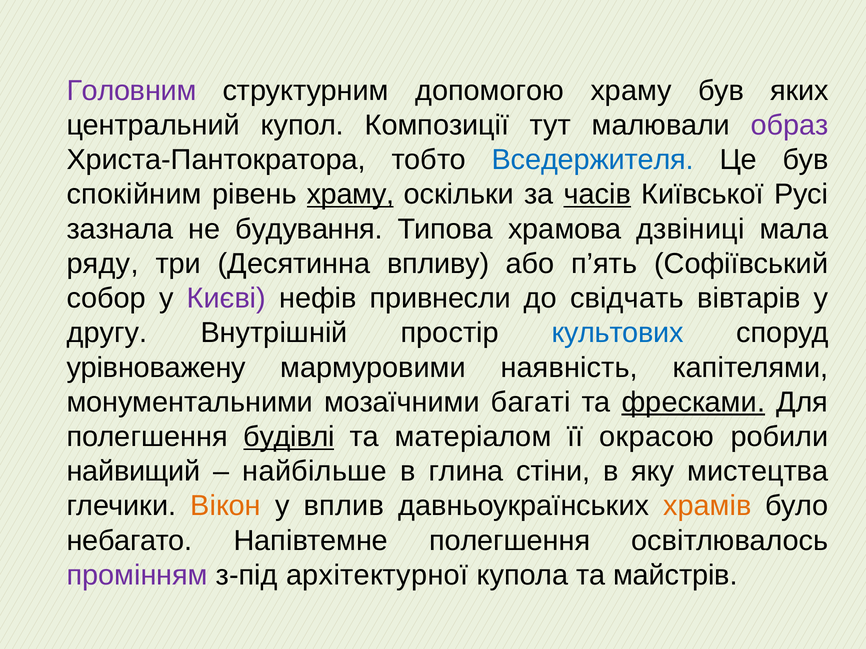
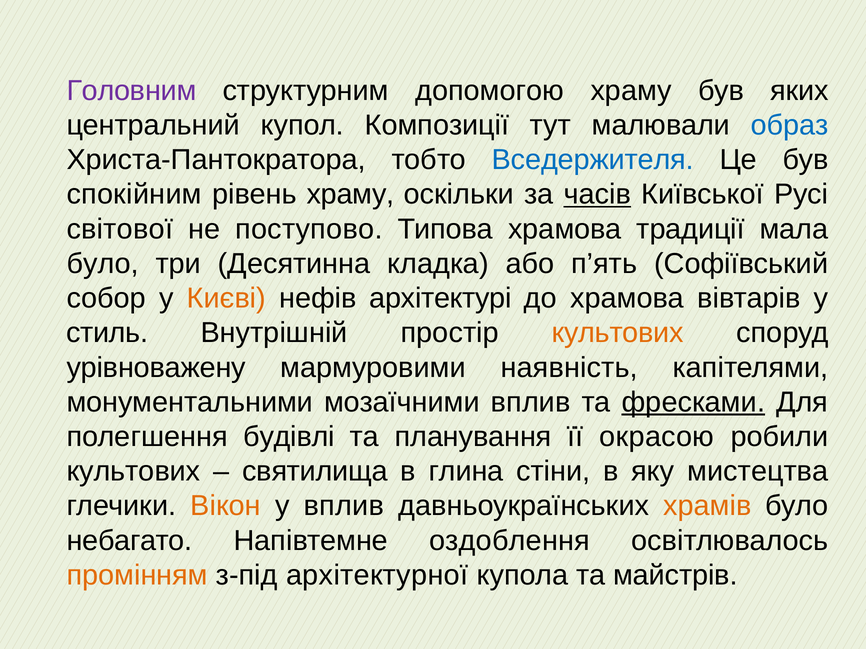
образ colour: purple -> blue
храму at (350, 195) underline: present -> none
зазнала: зазнала -> світової
будування: будування -> поступово
дзвіниці: дзвіниці -> традиції
ряду at (103, 264): ряду -> було
впливу: впливу -> кладка
Києві colour: purple -> orange
привнесли: привнесли -> архітектурі
до свідчать: свідчать -> храмова
другу: другу -> стиль
культових at (618, 333) colour: blue -> orange
мозаїчними багаті: багаті -> вплив
будівлі underline: present -> none
матеріалом: матеріалом -> планування
найвищий at (134, 472): найвищий -> культових
найбільше: найбільше -> святилища
Напівтемне полегшення: полегшення -> оздоблення
промінням colour: purple -> orange
